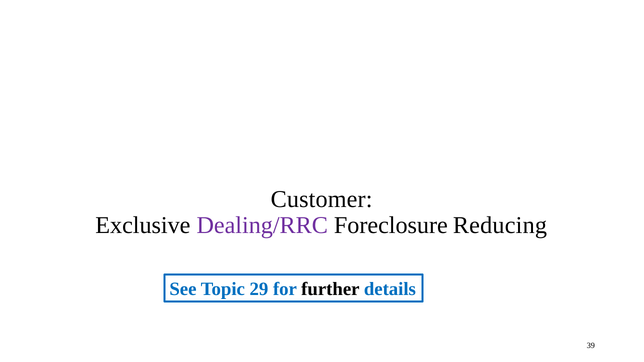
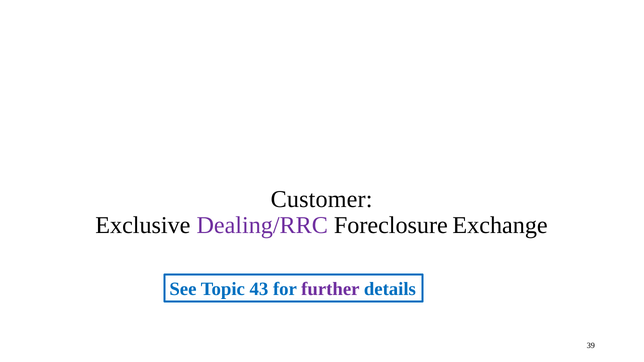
Reducing: Reducing -> Exchange
29: 29 -> 43
further colour: black -> purple
